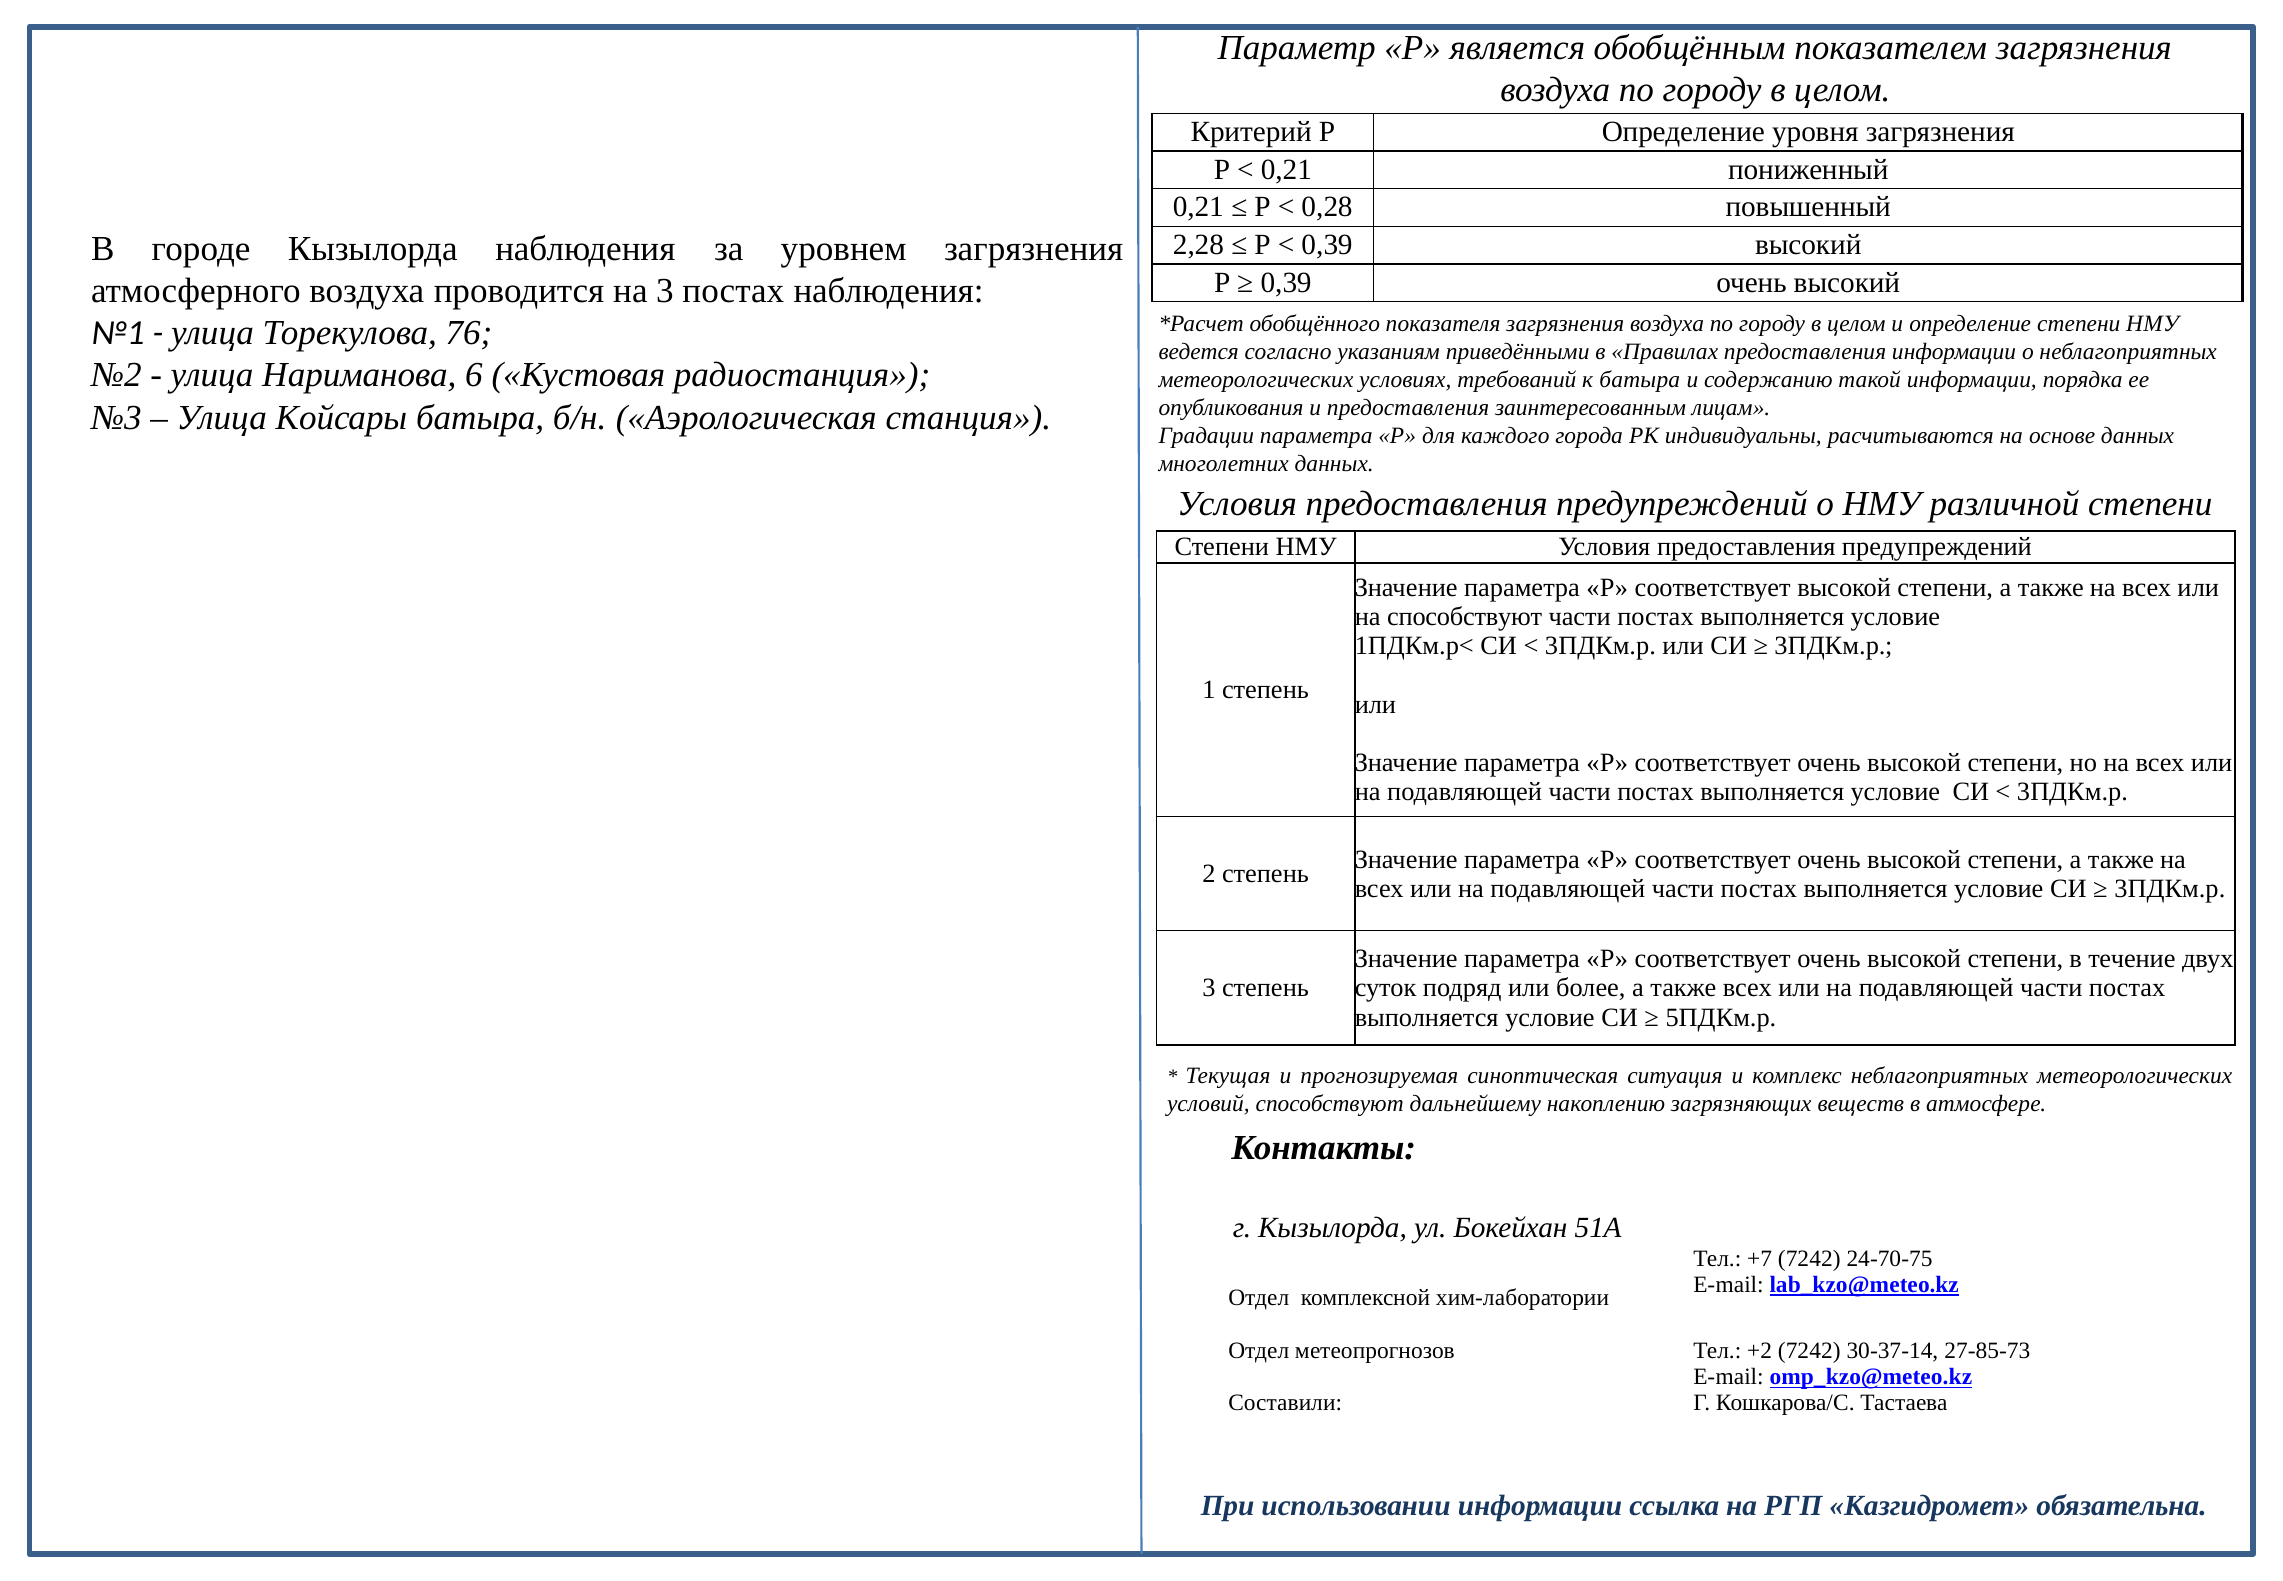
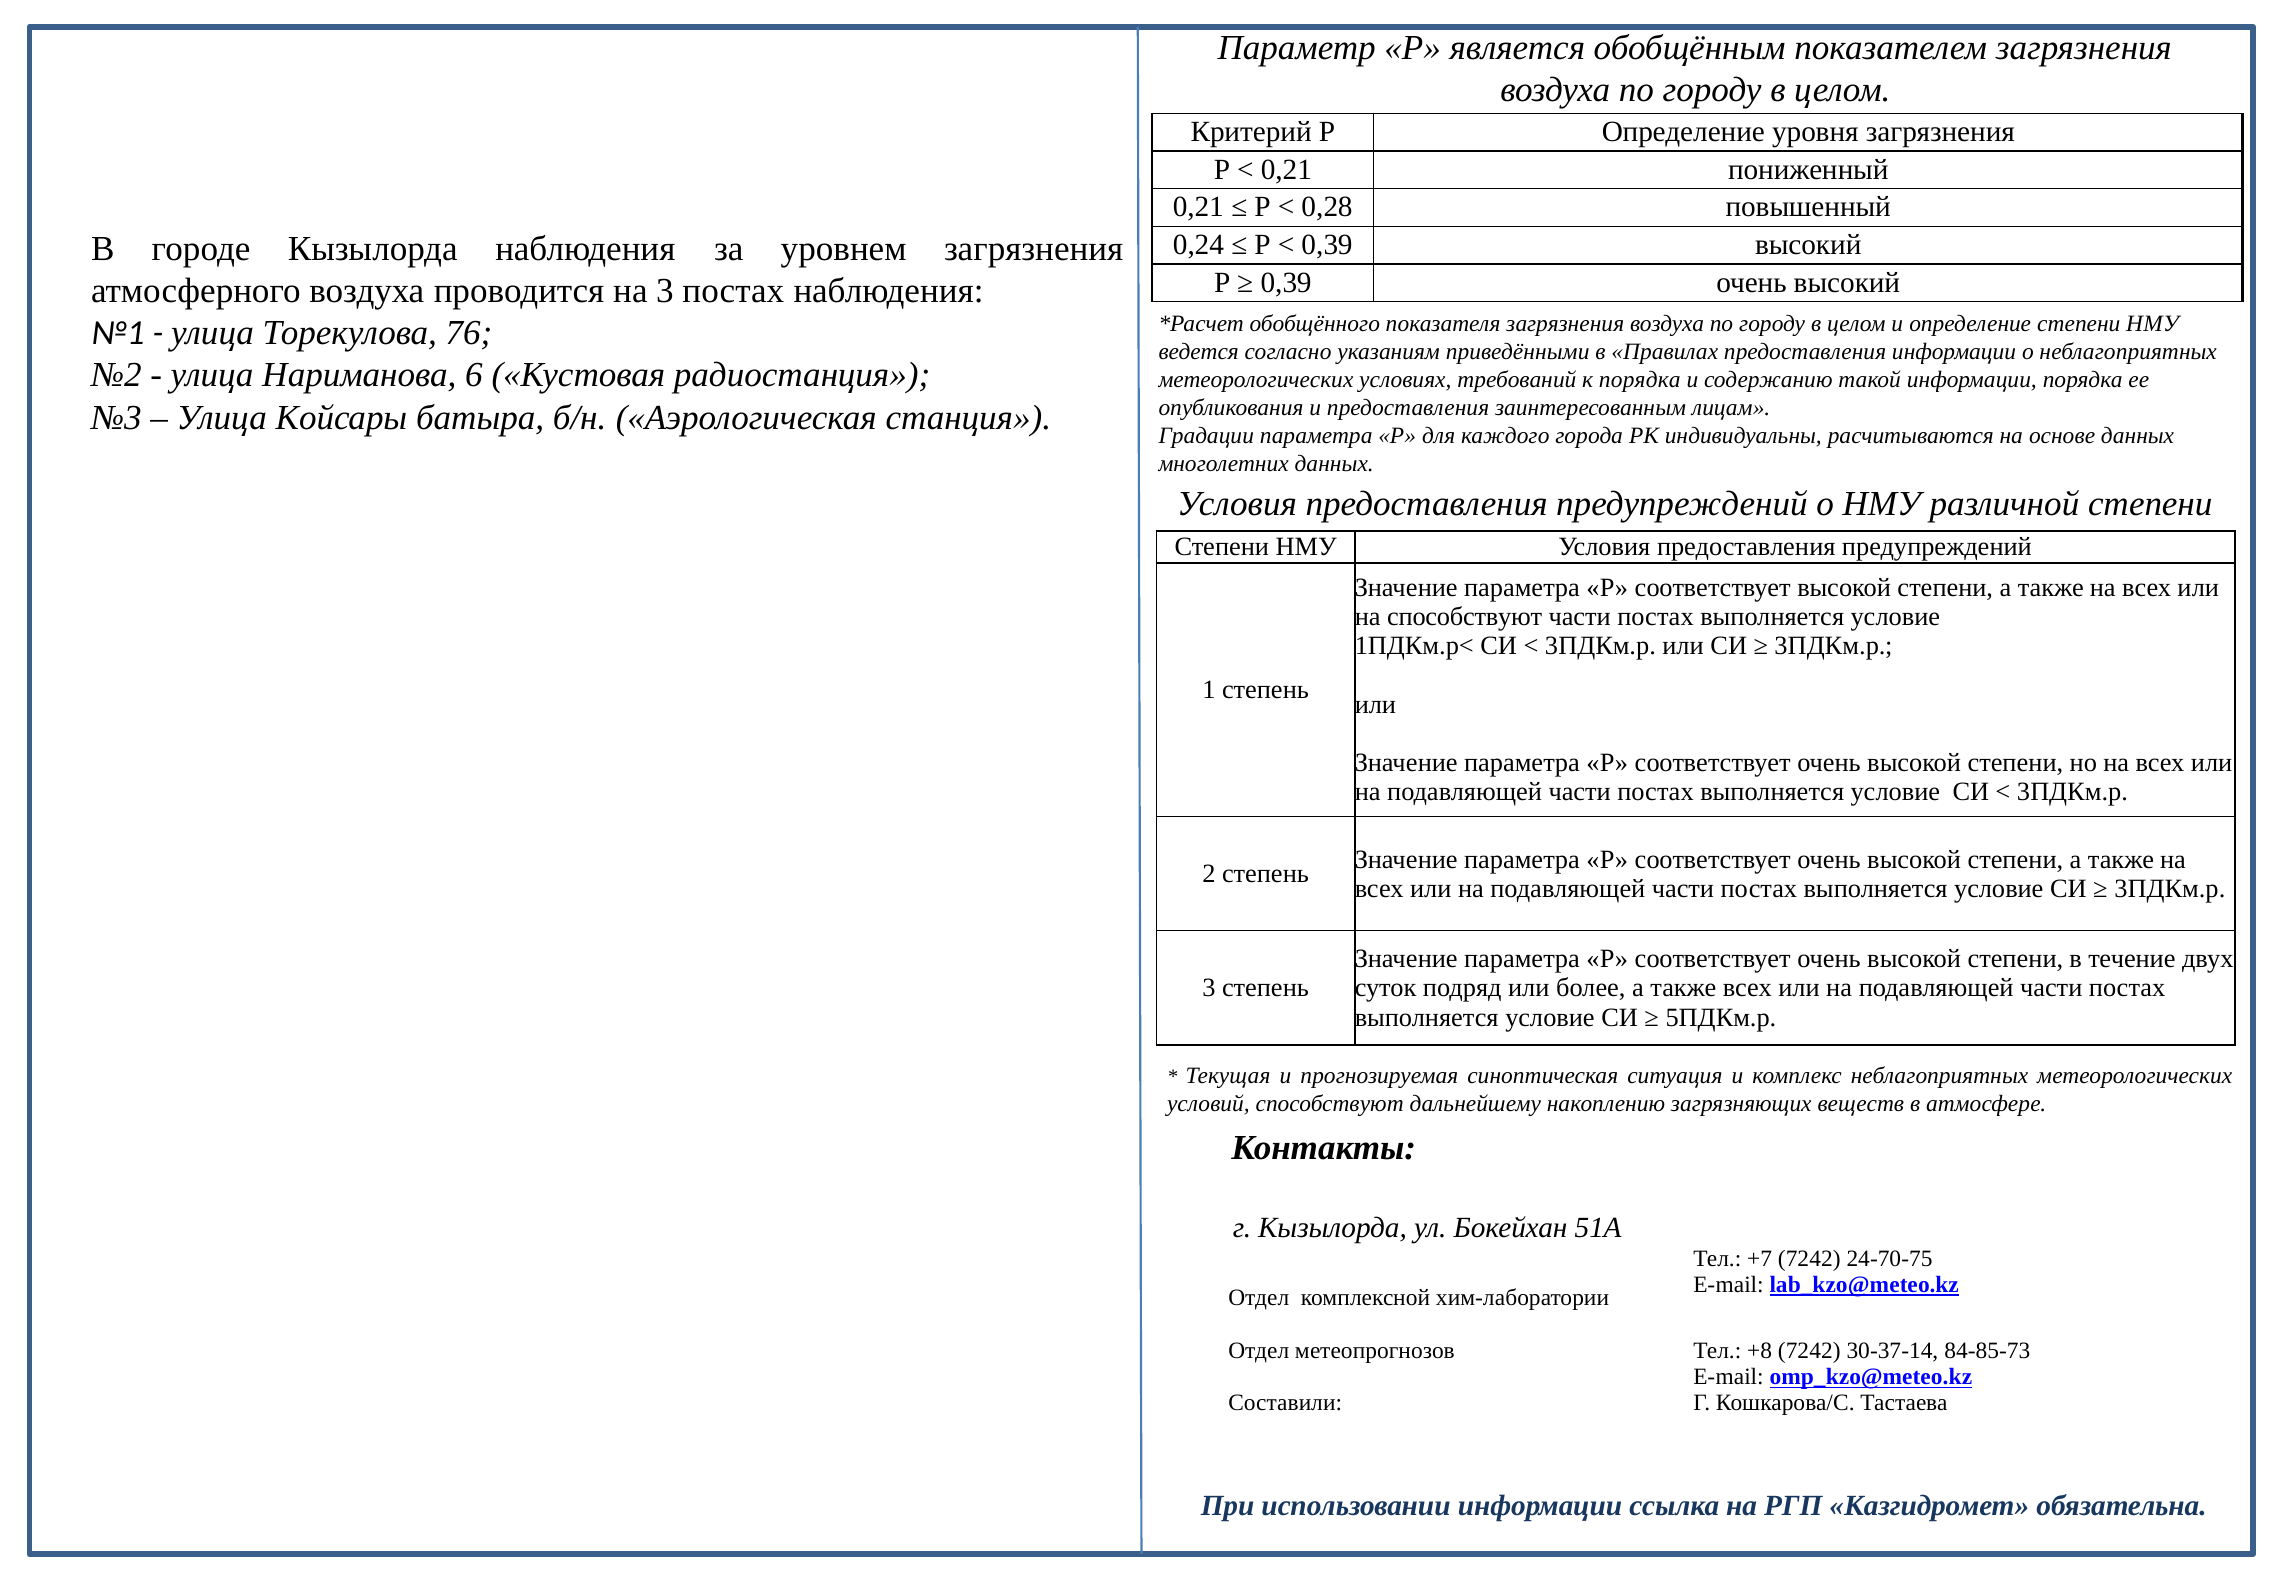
2,28: 2,28 -> 0,24
к батыра: батыра -> порядка
+2: +2 -> +8
27-85-73: 27-85-73 -> 84-85-73
